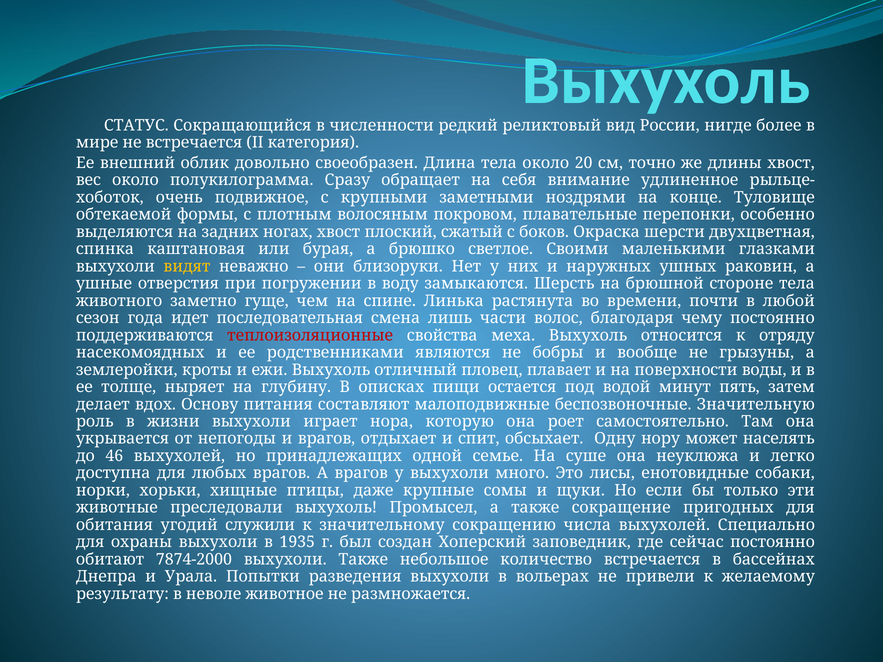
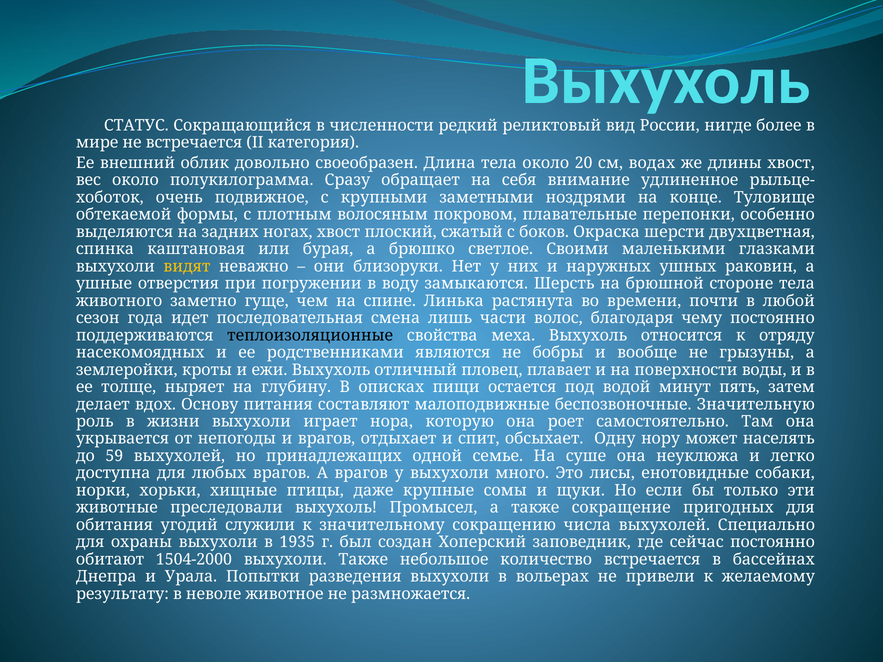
точно: точно -> водах
теплоизоляционные colour: red -> black
46: 46 -> 59
7874-2000: 7874-2000 -> 1504-2000
